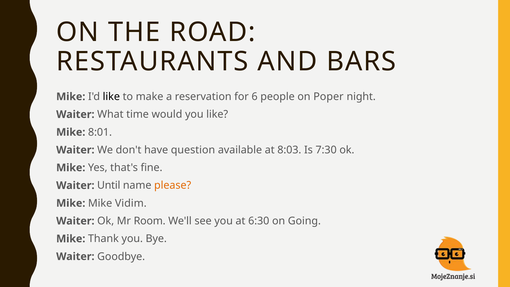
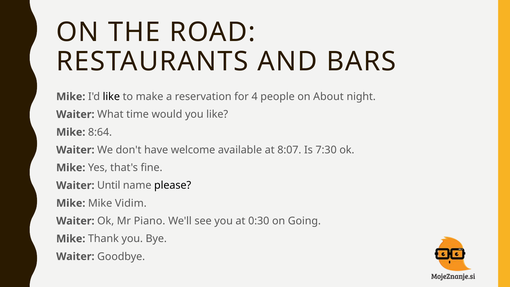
6: 6 -> 4
Poper: Poper -> About
8:01: 8:01 -> 8:64
question: question -> welcome
8:03: 8:03 -> 8:07
please colour: orange -> black
Room: Room -> Piano
6:30: 6:30 -> 0:30
